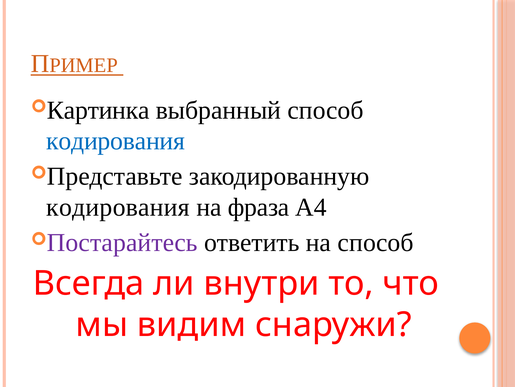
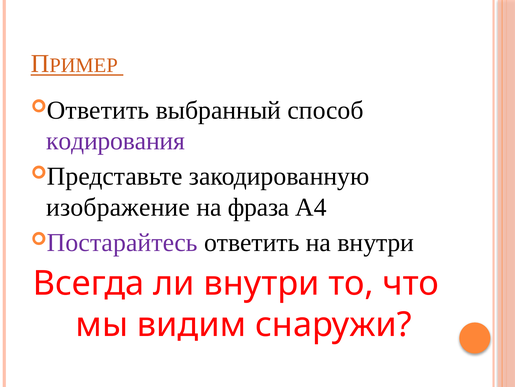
Картинка at (98, 110): Картинка -> Ответить
кодирования at (116, 141) colour: blue -> purple
кодирования at (118, 207): кодирования -> изображение
на способ: способ -> внутри
